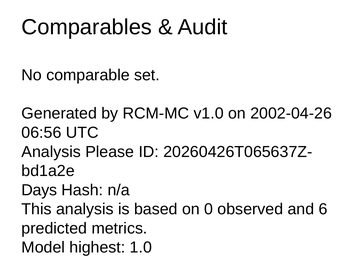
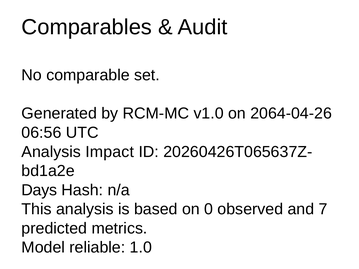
2002-04-26: 2002-04-26 -> 2064-04-26
Please: Please -> Impact
6: 6 -> 7
highest: highest -> reliable
